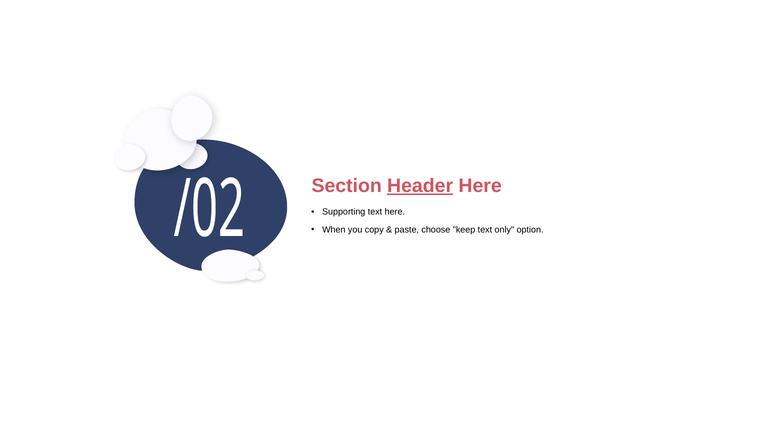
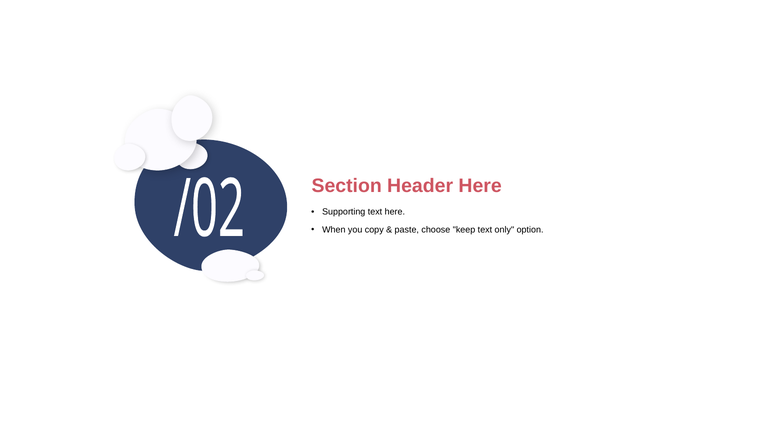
Header underline: present -> none
